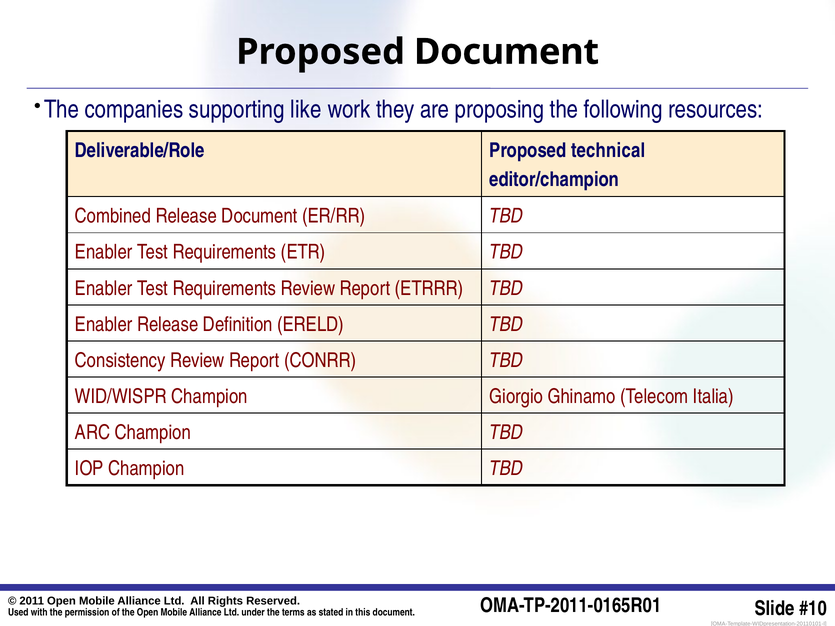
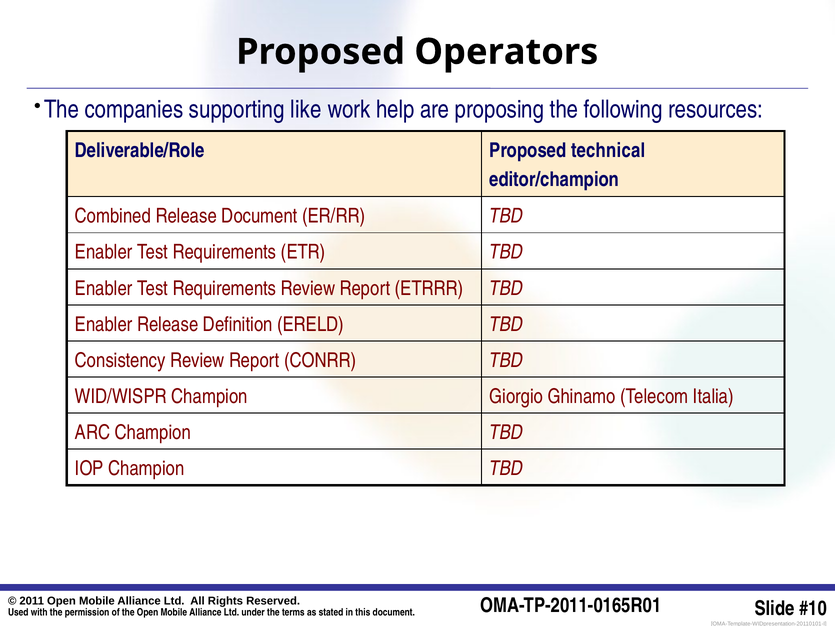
Proposed Document: Document -> Operators
they: they -> help
